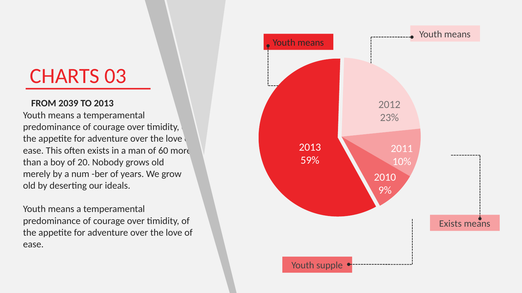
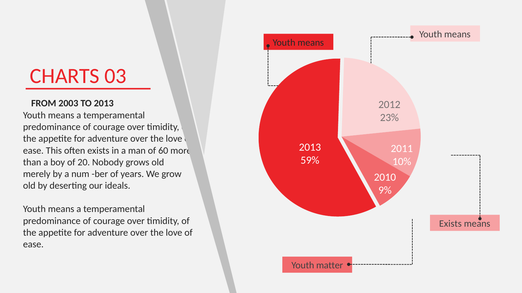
2039: 2039 -> 2003
supple: supple -> matter
